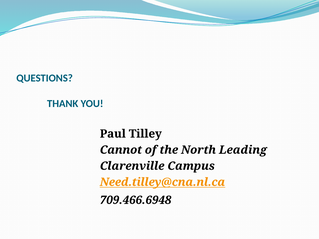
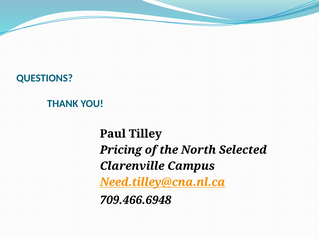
Cannot: Cannot -> Pricing
Leading: Leading -> Selected
